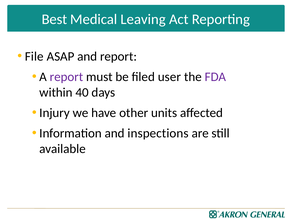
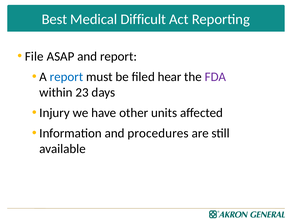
Leaving: Leaving -> Difficult
report at (66, 77) colour: purple -> blue
user: user -> hear
40: 40 -> 23
inspections: inspections -> procedures
